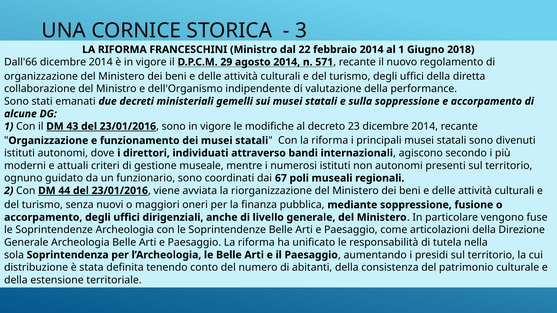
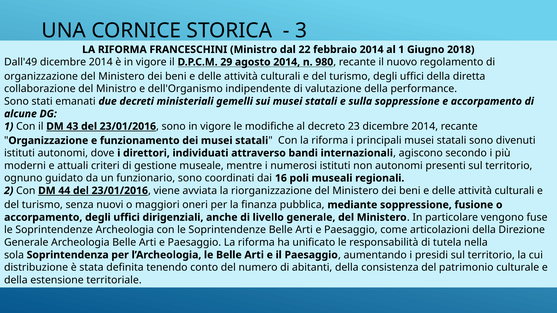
Dall'66: Dall'66 -> Dall'49
571: 571 -> 980
67: 67 -> 16
